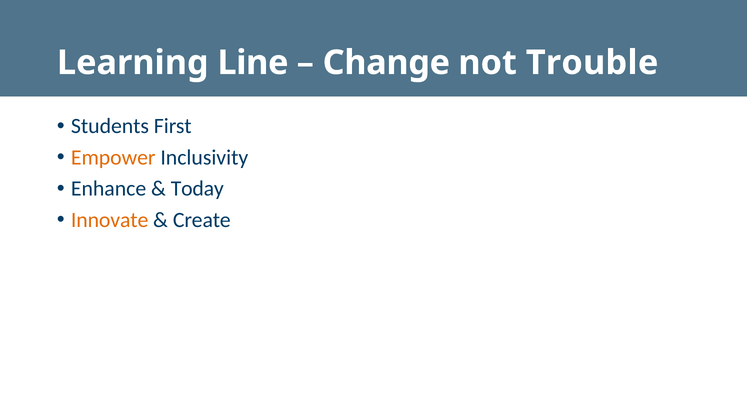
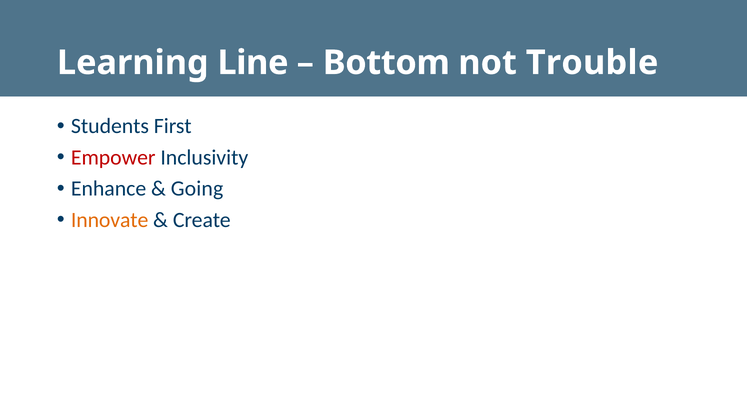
Change: Change -> Bottom
Empower colour: orange -> red
Today: Today -> Going
